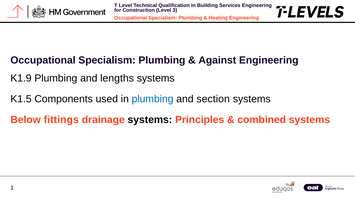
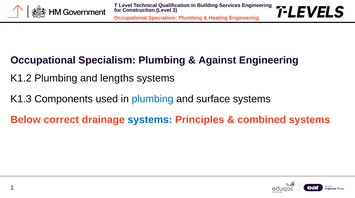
K1.9: K1.9 -> K1.2
K1.5: K1.5 -> K1.3
section: section -> surface
fittings: fittings -> correct
systems at (150, 120) colour: black -> blue
